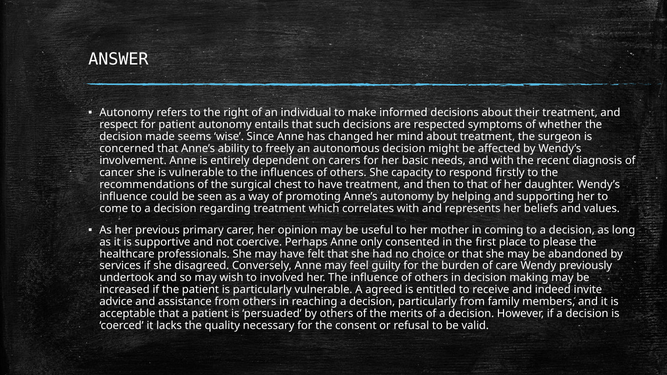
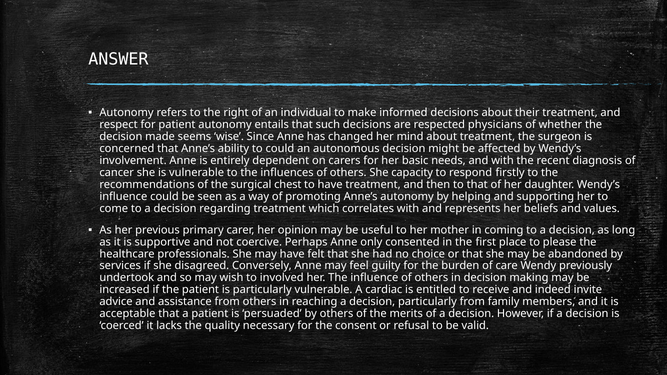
symptoms: symptoms -> physicians
to freely: freely -> could
agreed: agreed -> cardiac
